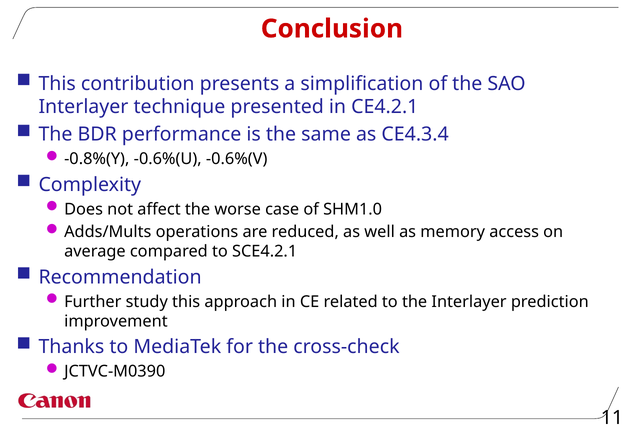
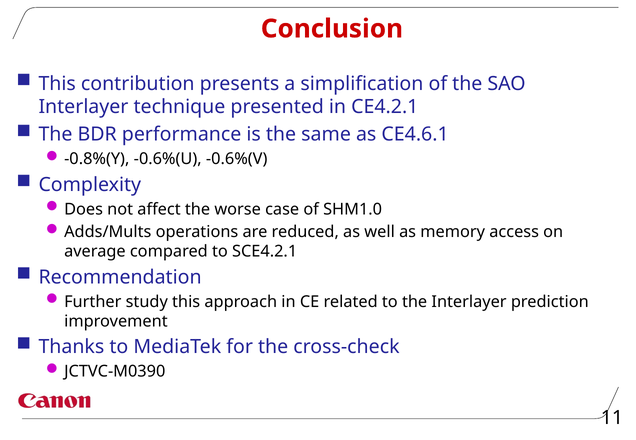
CE4.3.4: CE4.3.4 -> CE4.6.1
